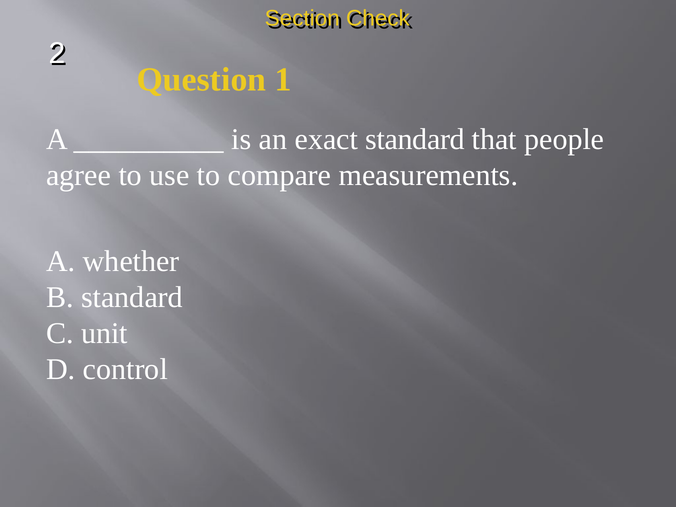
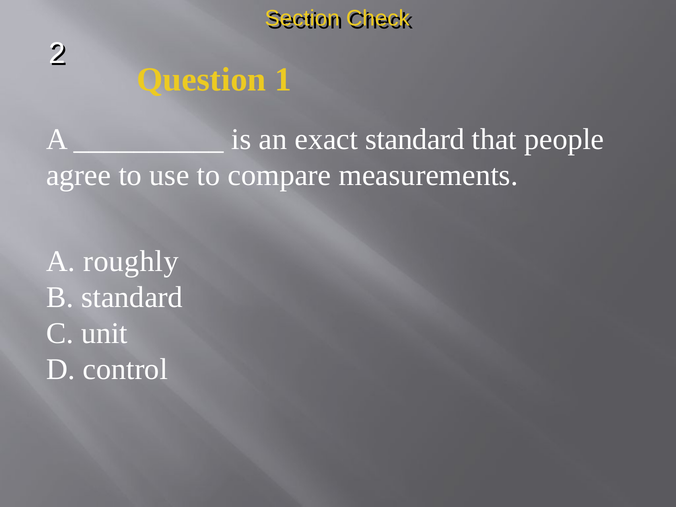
whether: whether -> roughly
